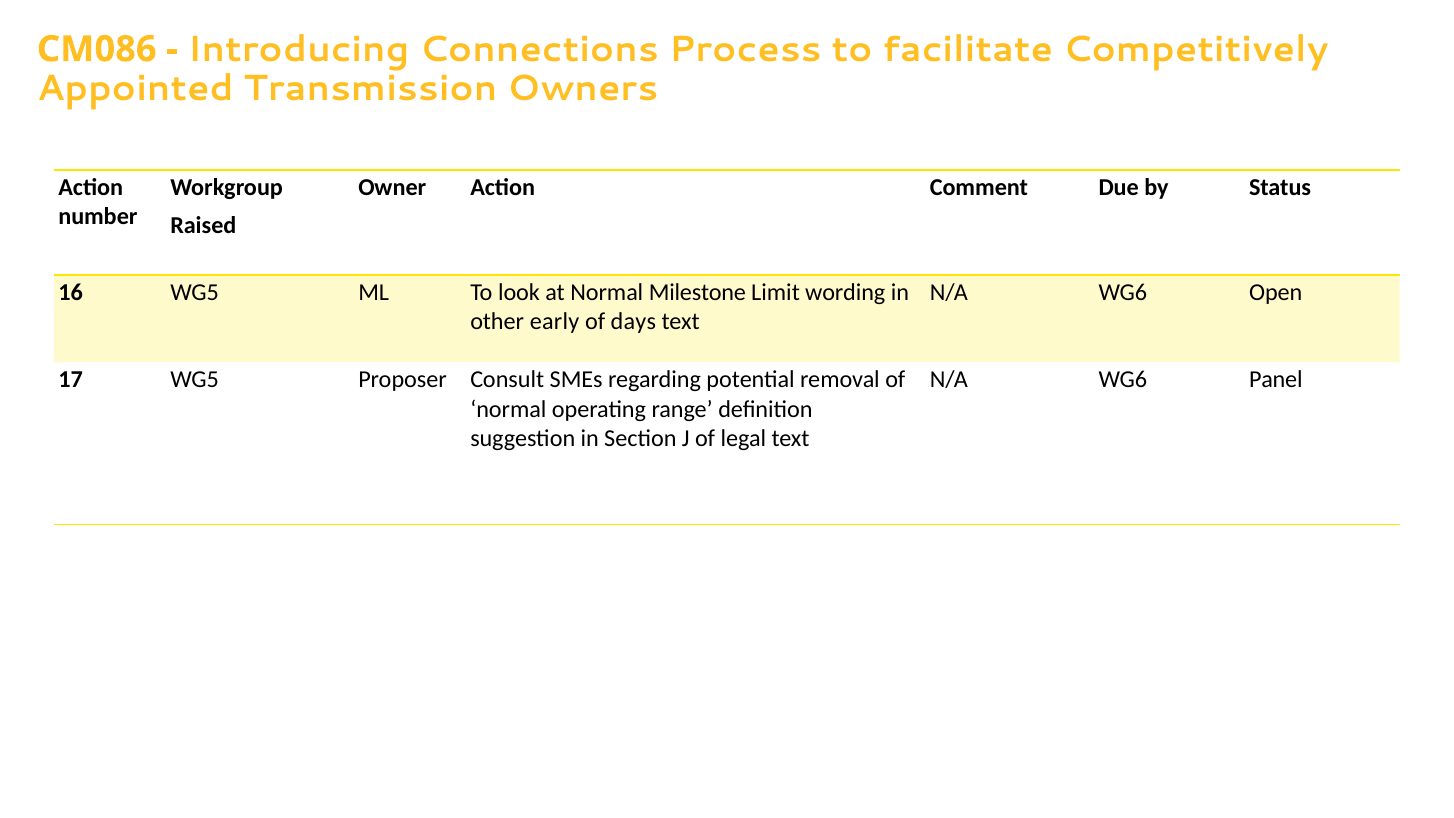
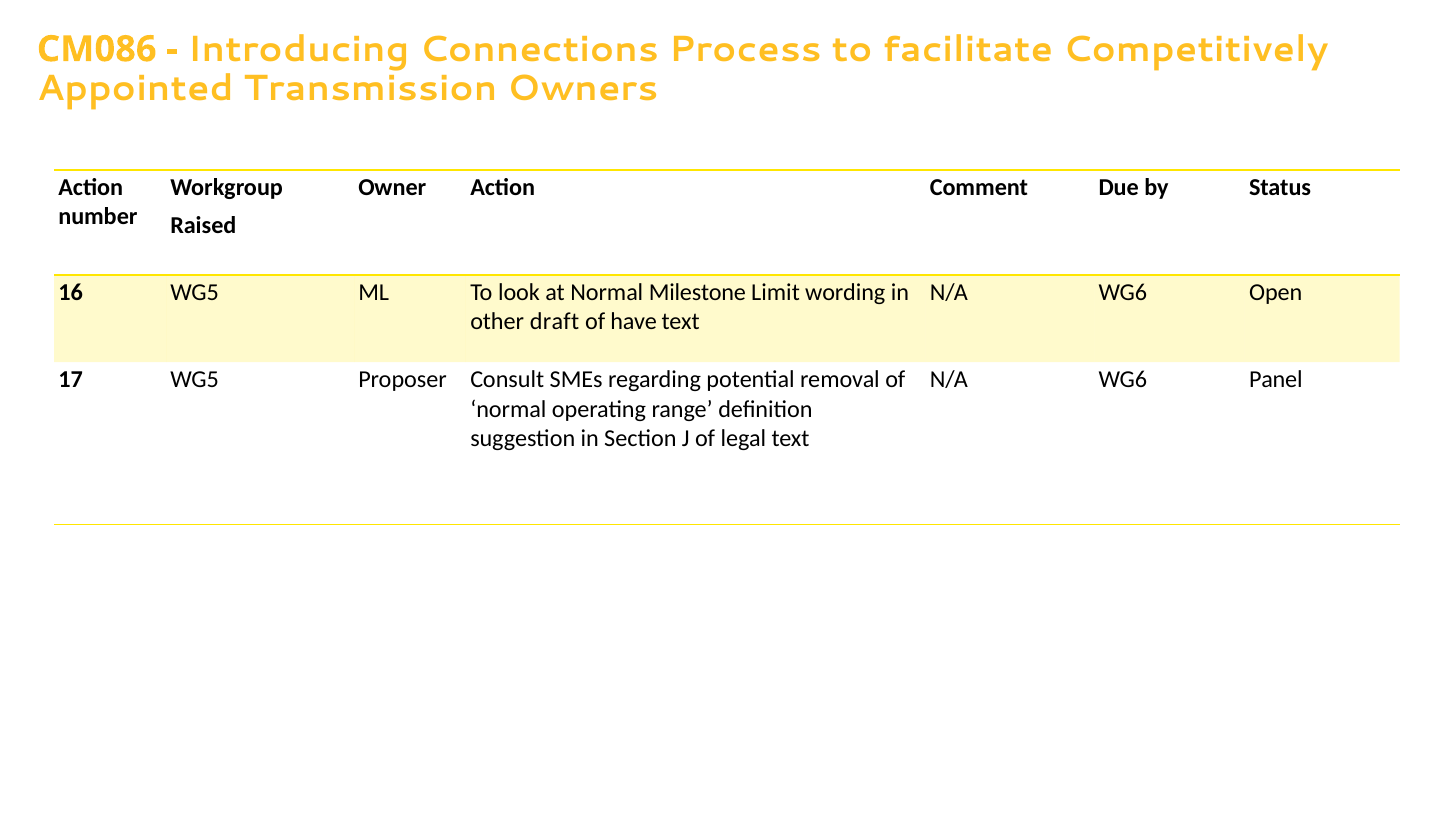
early: early -> draft
days: days -> have
